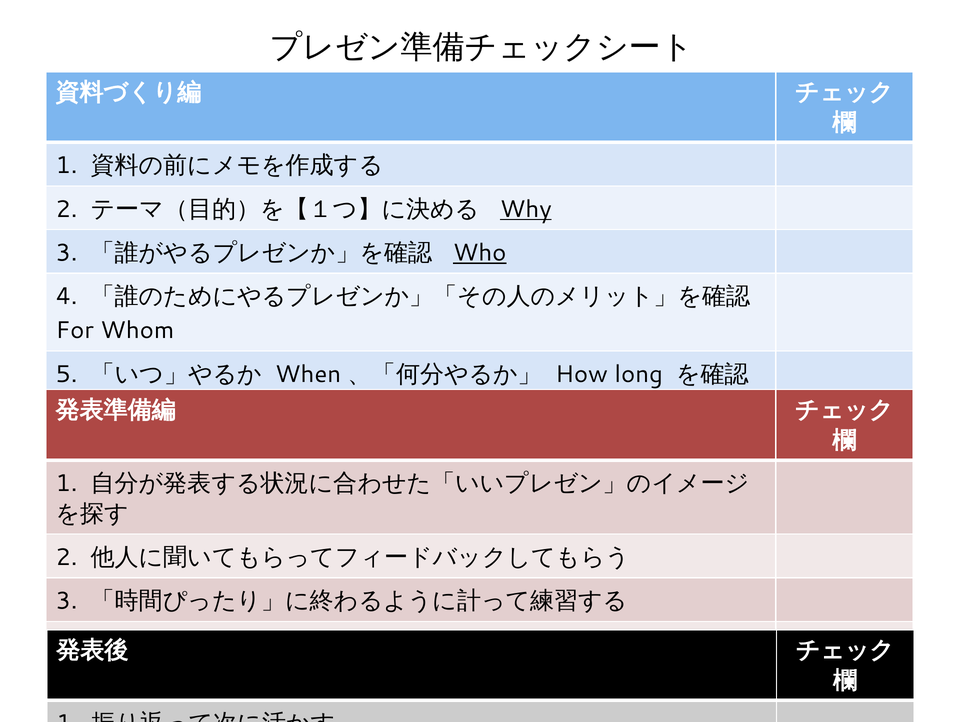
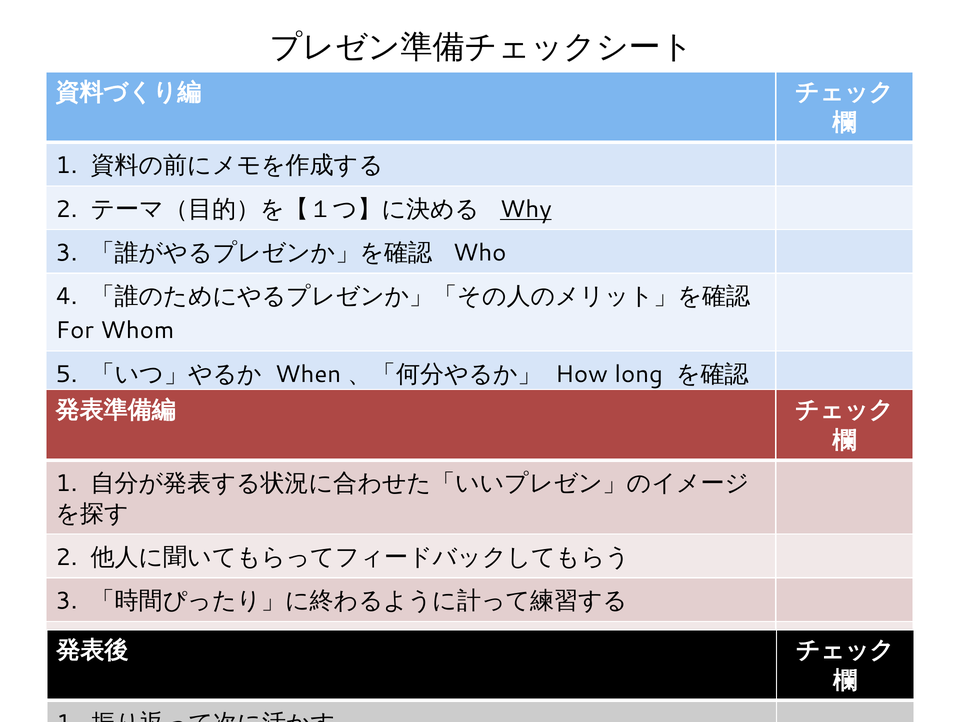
Who underline: present -> none
